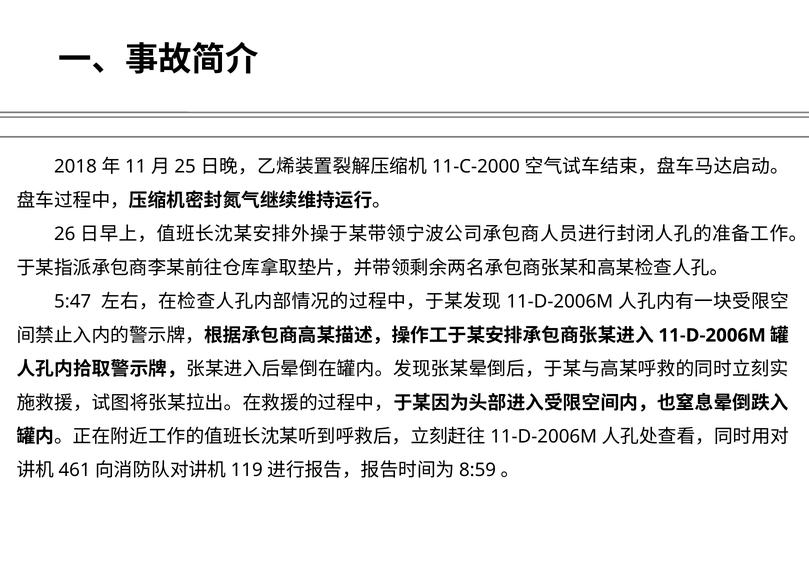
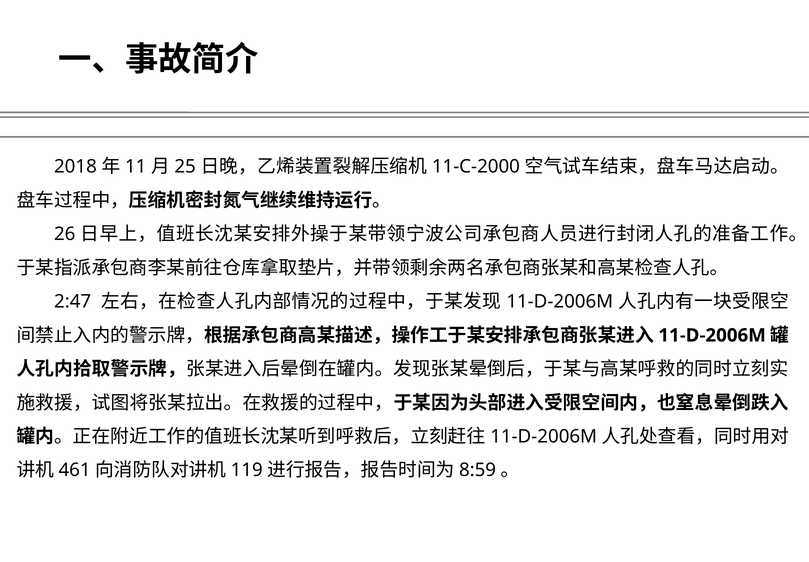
5:47: 5:47 -> 2:47
